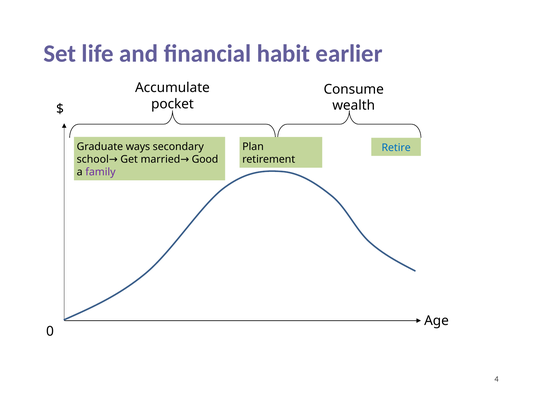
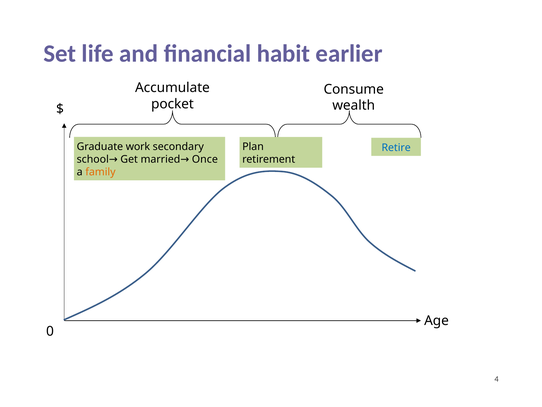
ways: ways -> work
Good: Good -> Once
family colour: purple -> orange
